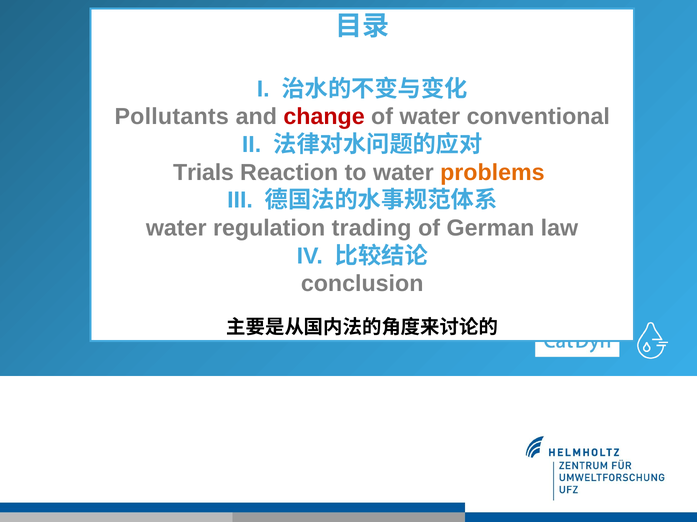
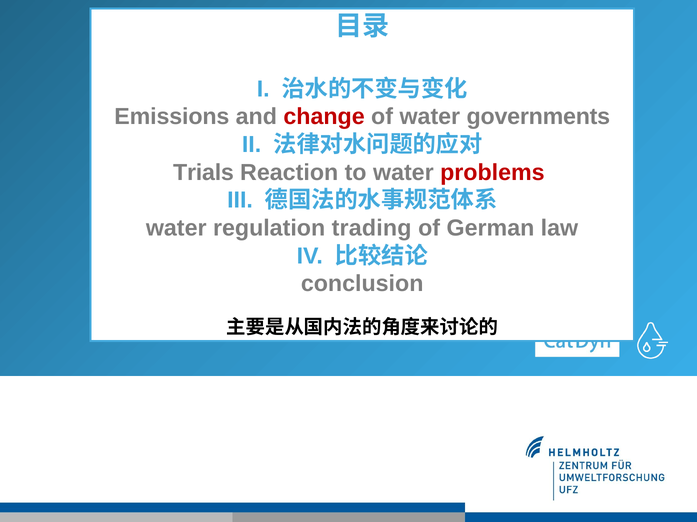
Pollutants: Pollutants -> Emissions
conventional: conventional -> governments
problems colour: orange -> red
